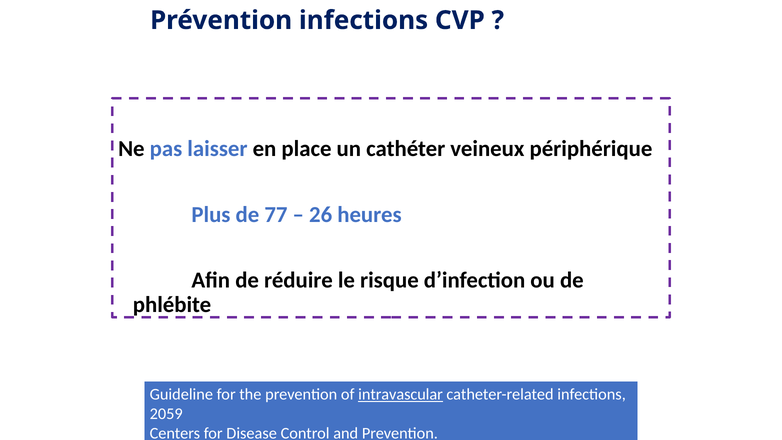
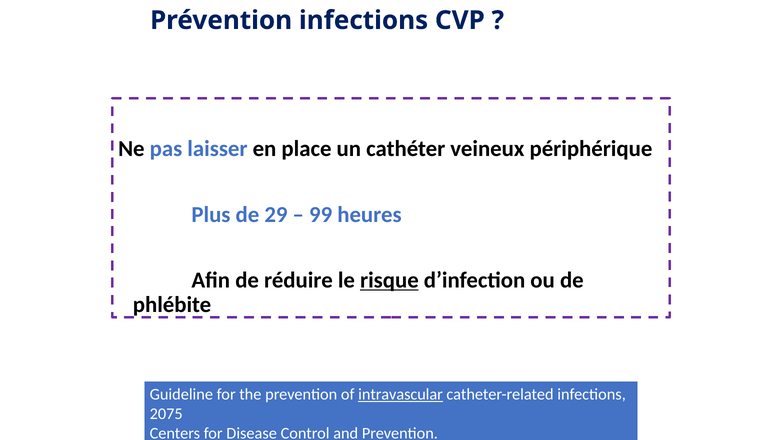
77: 77 -> 29
26: 26 -> 99
risque underline: none -> present
2059: 2059 -> 2075
